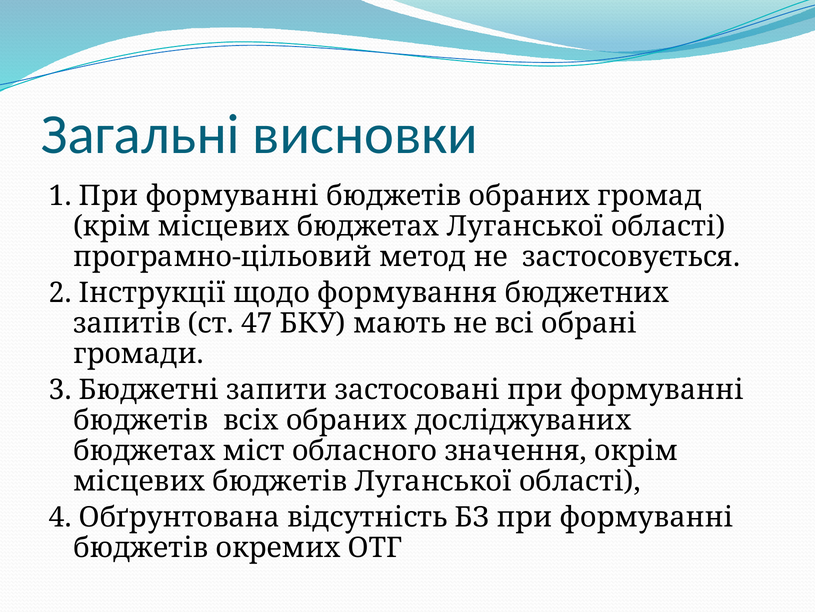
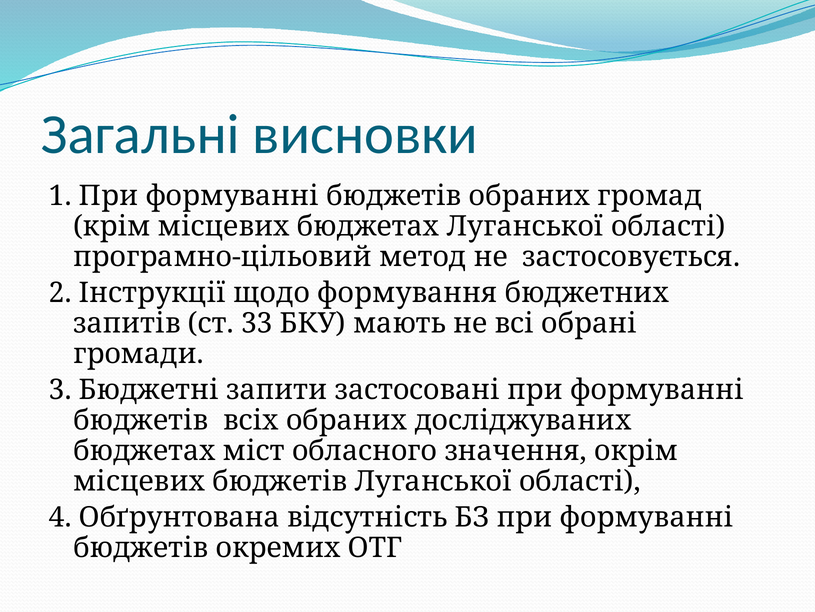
47: 47 -> 33
